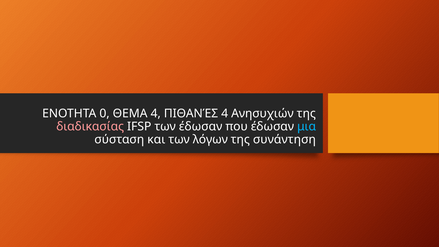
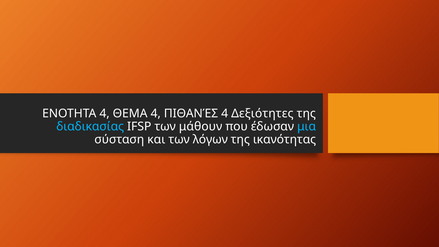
ΕΝΟΤΗΤΑ 0: 0 -> 4
Ανησυχιών: Ανησυχιών -> Δεξιότητες
διαδικασίας colour: pink -> light blue
των έδωσαν: έδωσαν -> μάθουν
συνάντηση: συνάντηση -> ικανότητας
